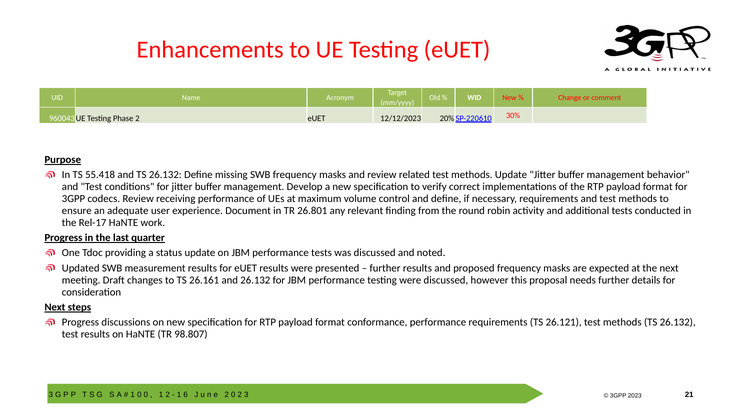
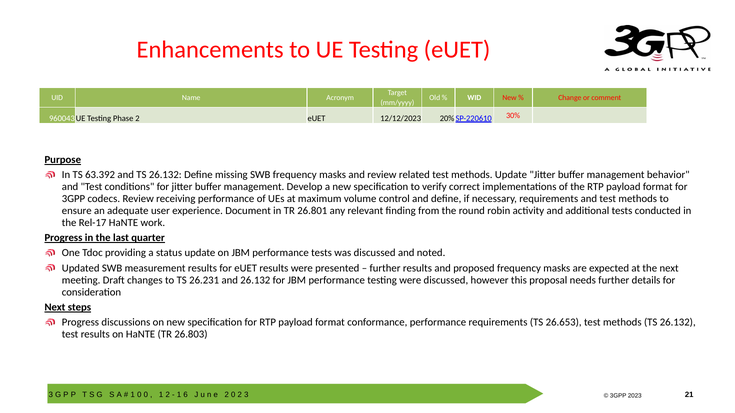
55.418: 55.418 -> 63.392
26.161: 26.161 -> 26.231
26.121: 26.121 -> 26.653
98.807: 98.807 -> 26.803
